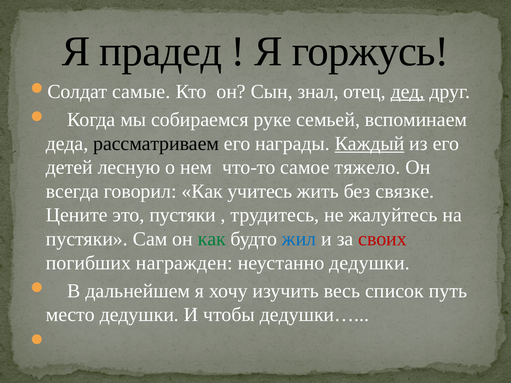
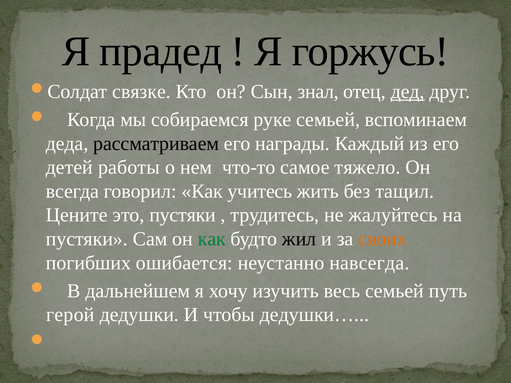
самые: самые -> связке
Каждый underline: present -> none
лесную: лесную -> работы
связке: связке -> тащил
жил colour: blue -> black
своих colour: red -> orange
награжден: награжден -> ошибается
неустанно дедушки: дедушки -> навсегда
весь список: список -> семьей
место: место -> герой
